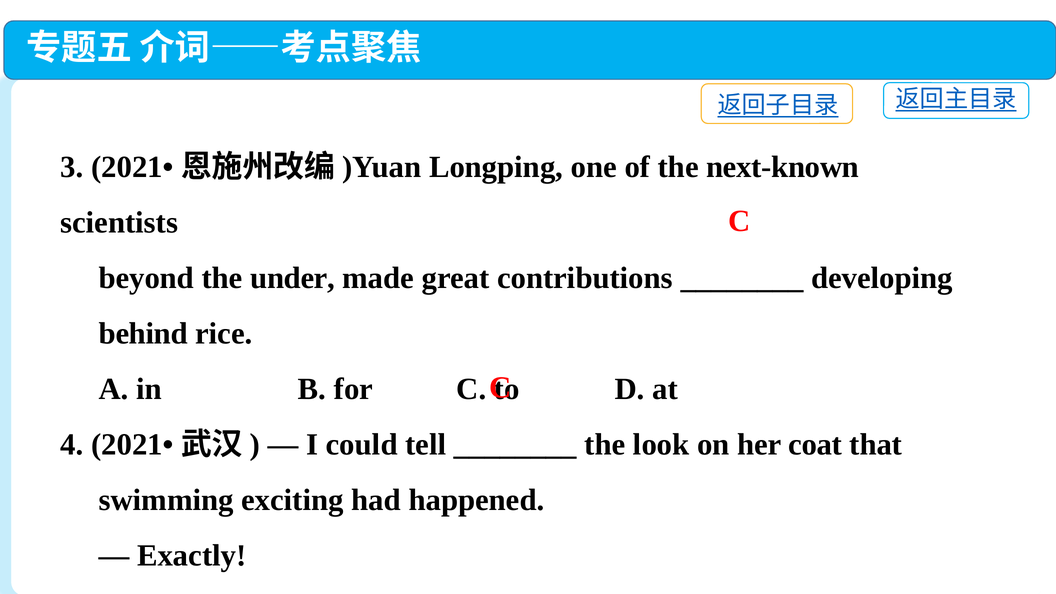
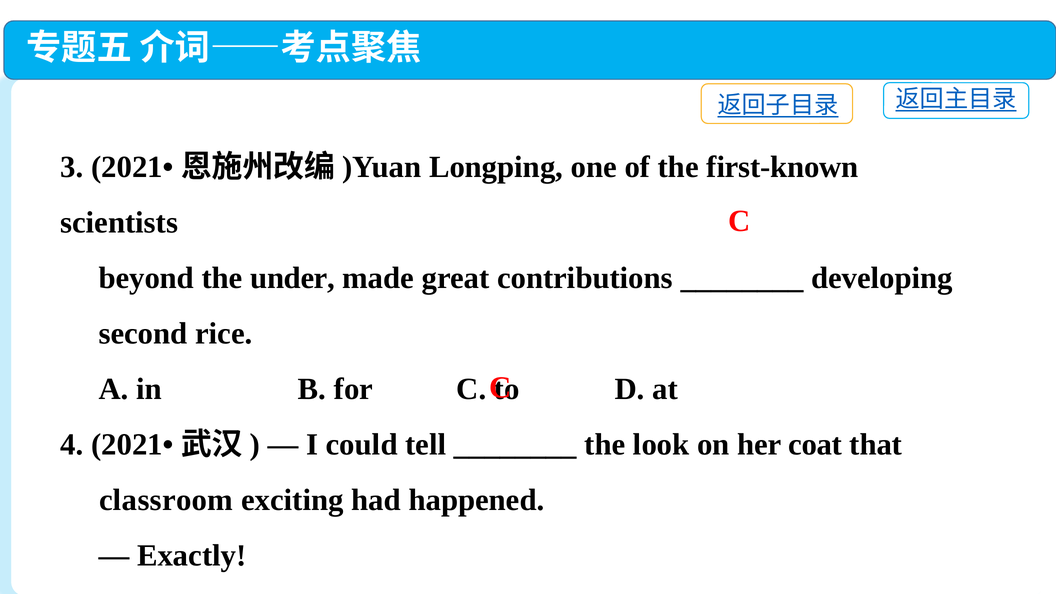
next-known: next-known -> first-known
behind: behind -> second
swimming: swimming -> classroom
